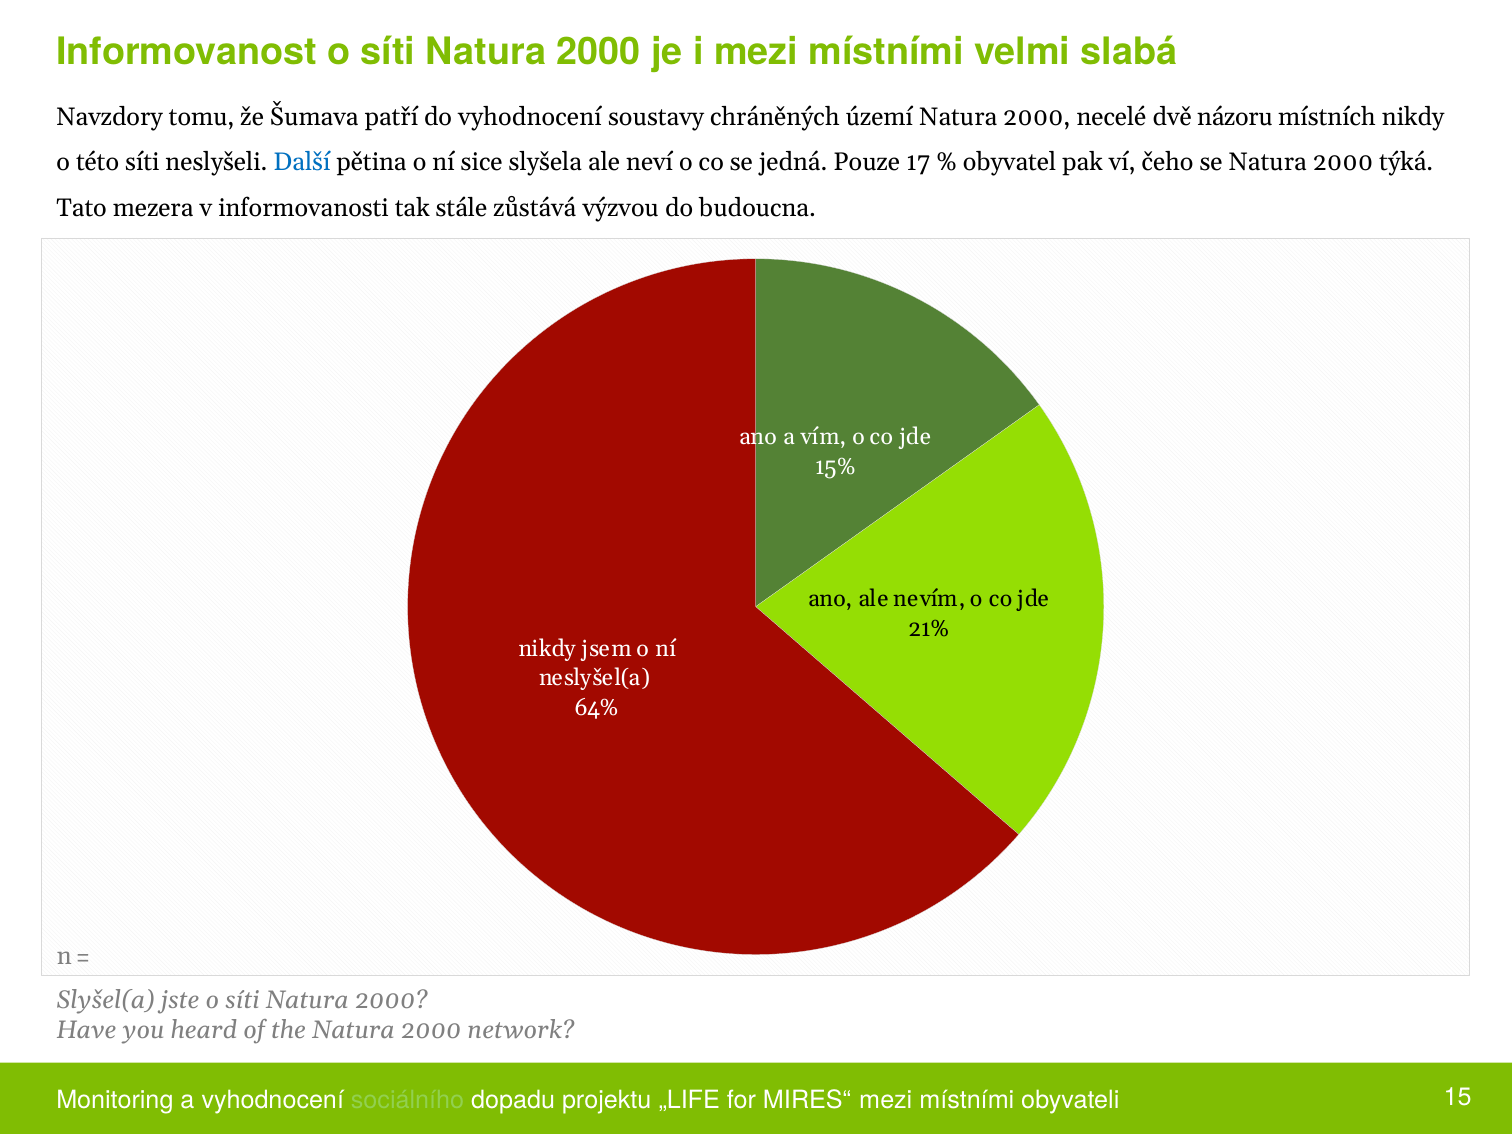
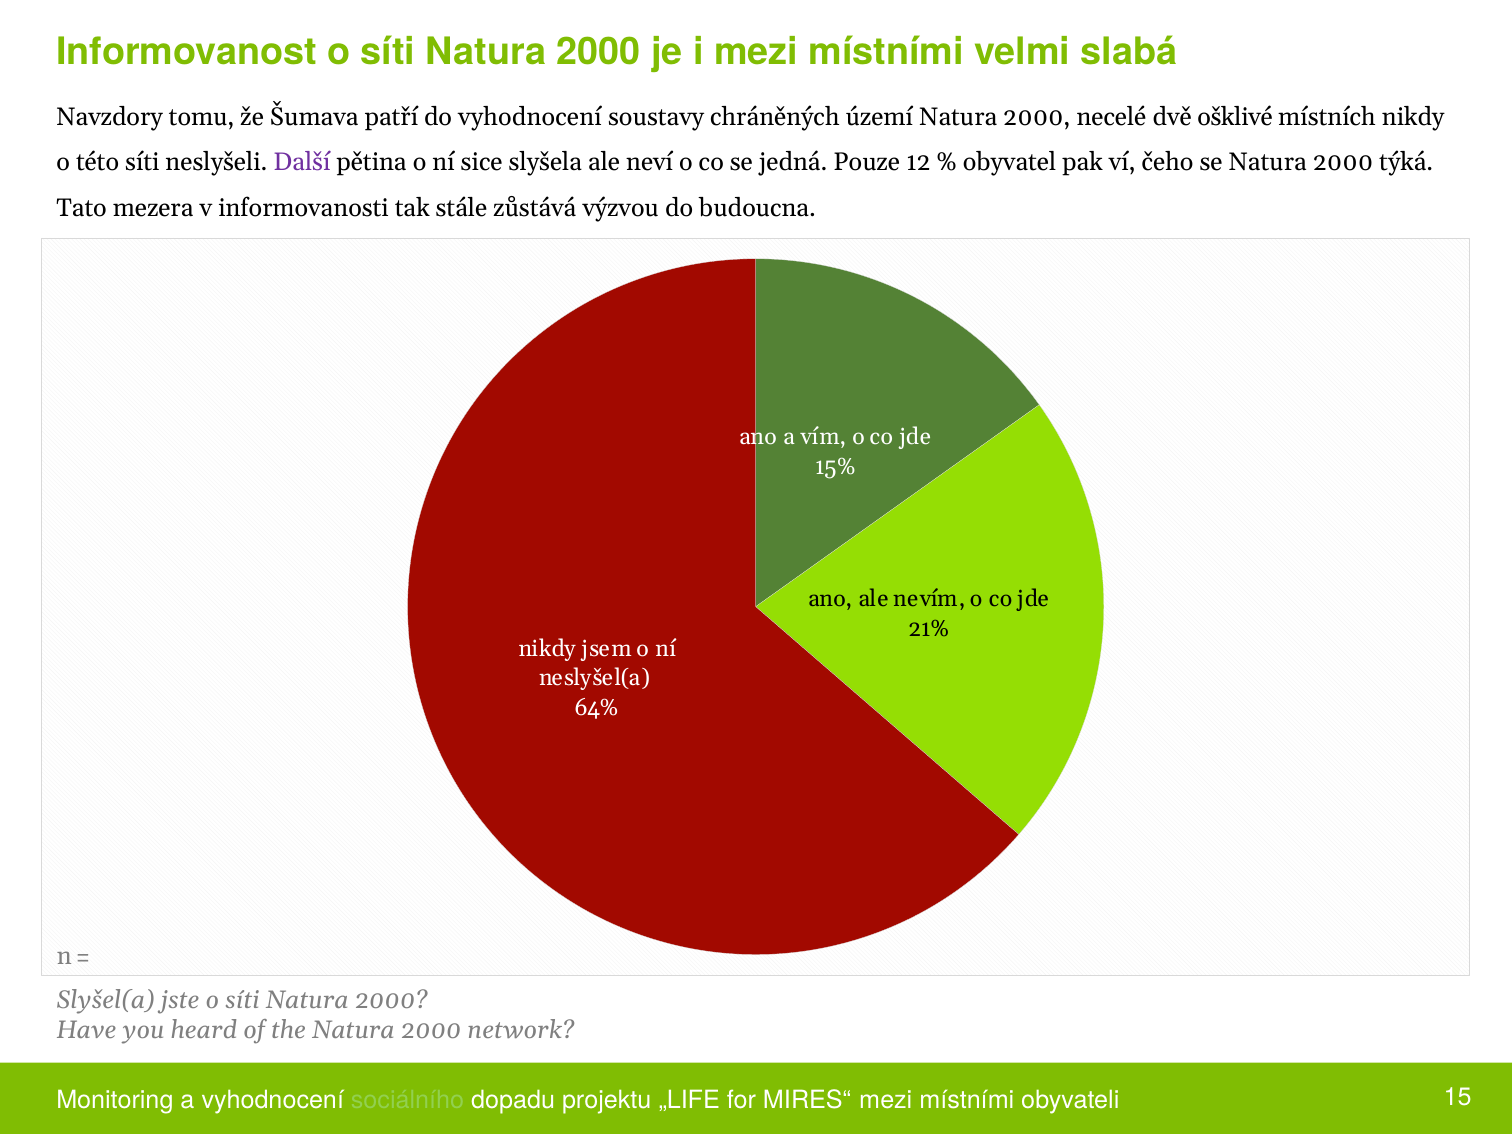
názoru: názoru -> ošklivé
Další colour: blue -> purple
17: 17 -> 12
